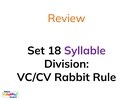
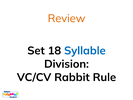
Syllable colour: purple -> blue
